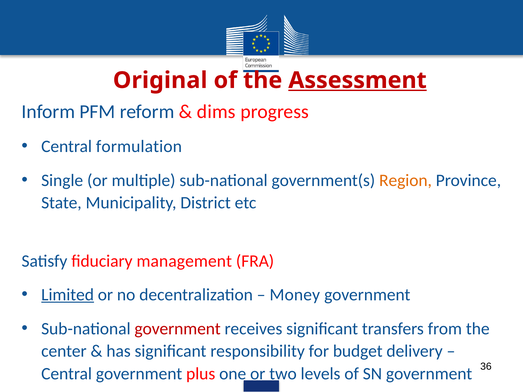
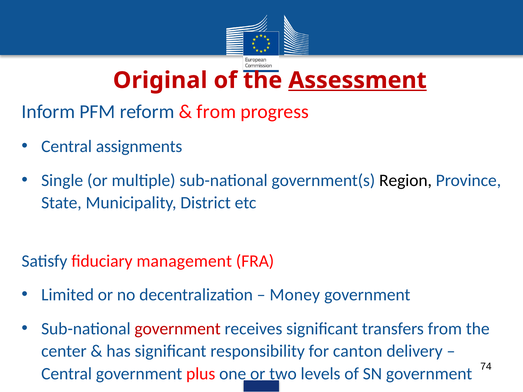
dims at (216, 112): dims -> from
formulation: formulation -> assignments
Region colour: orange -> black
Limited underline: present -> none
budget: budget -> canton
36: 36 -> 74
